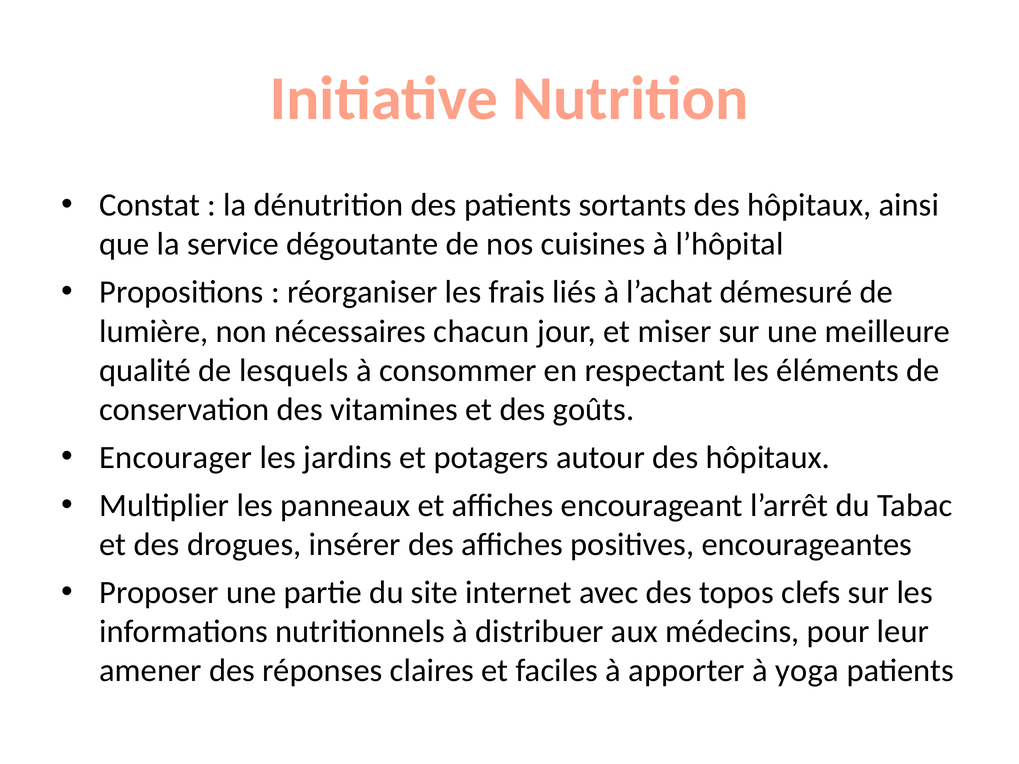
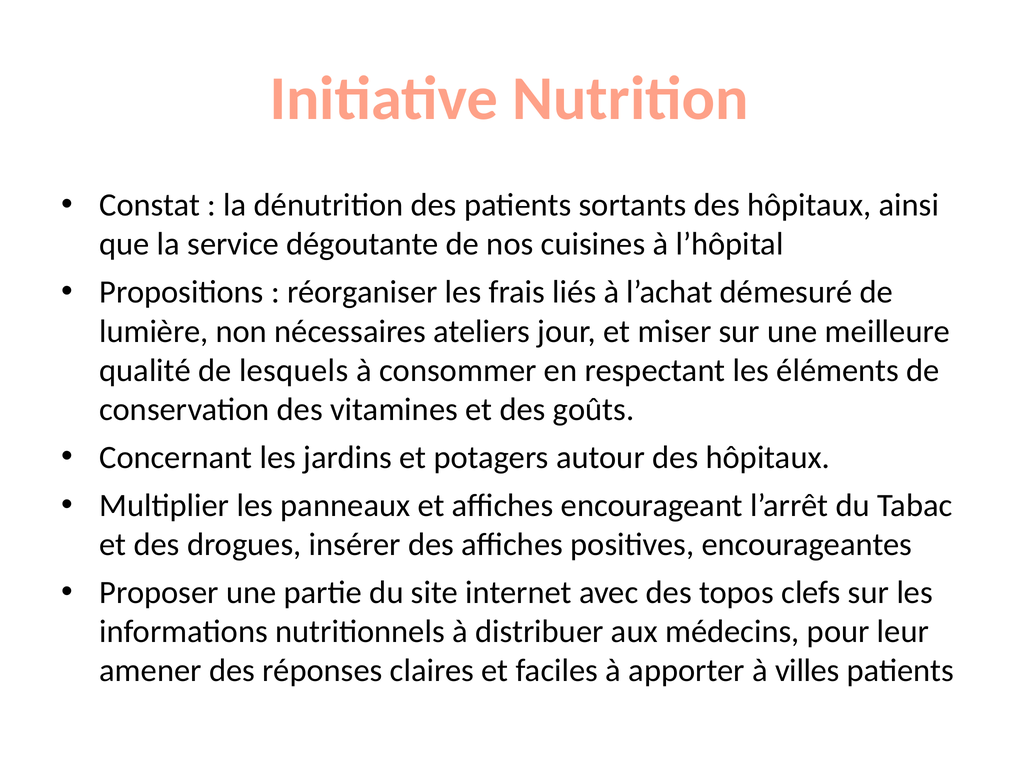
chacun: chacun -> ateliers
Encourager: Encourager -> Concernant
yoga: yoga -> villes
